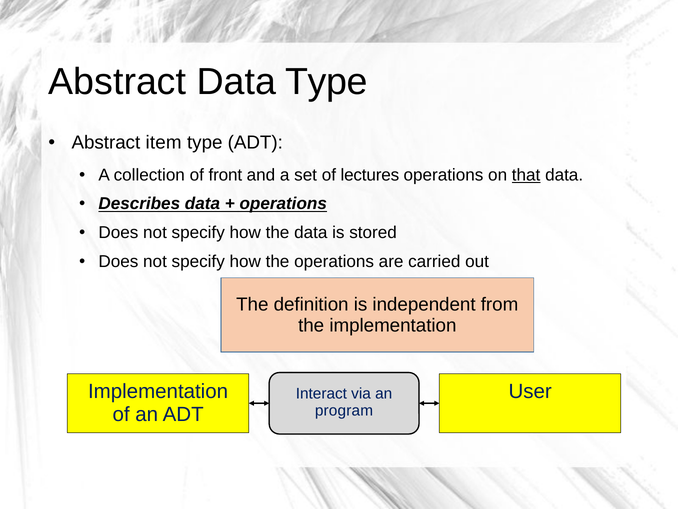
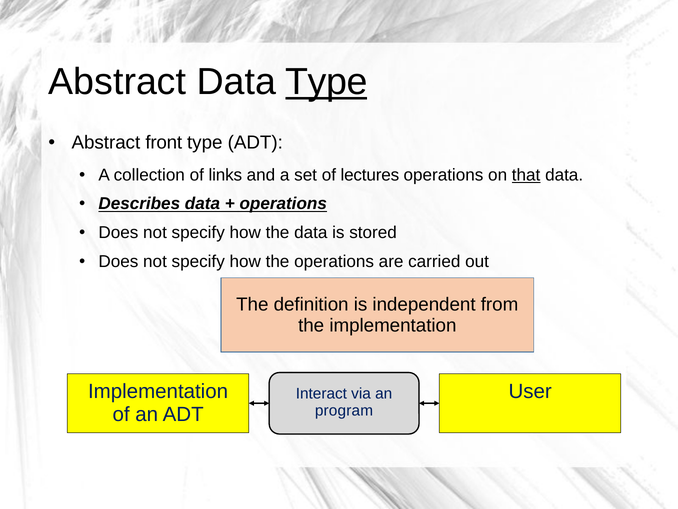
Type at (327, 82) underline: none -> present
item: item -> front
front: front -> links
